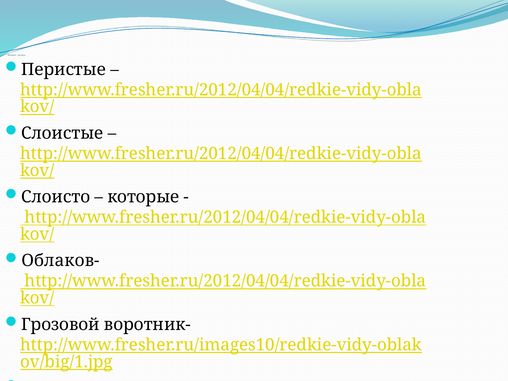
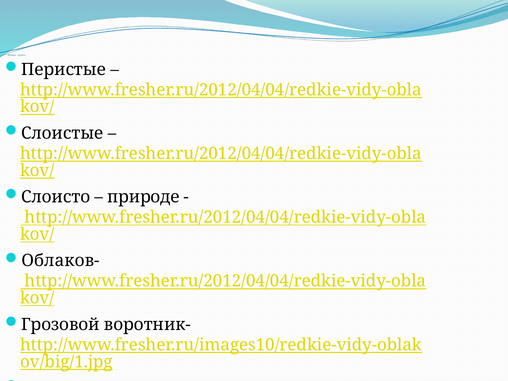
которые: которые -> природе
